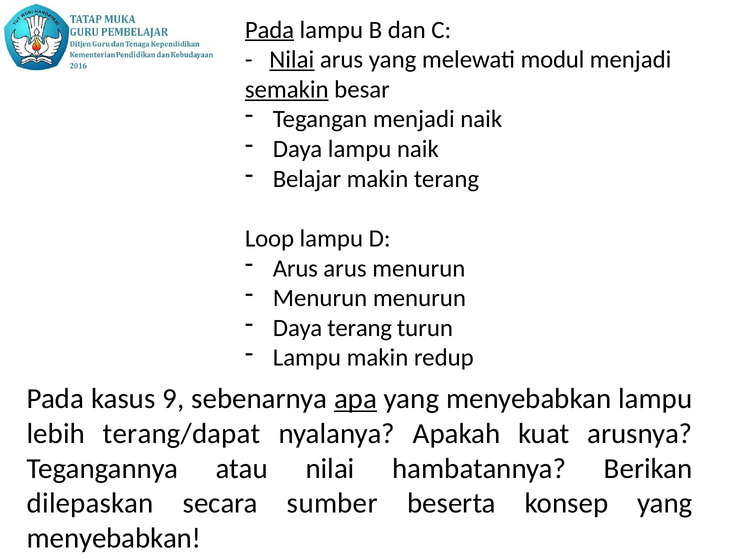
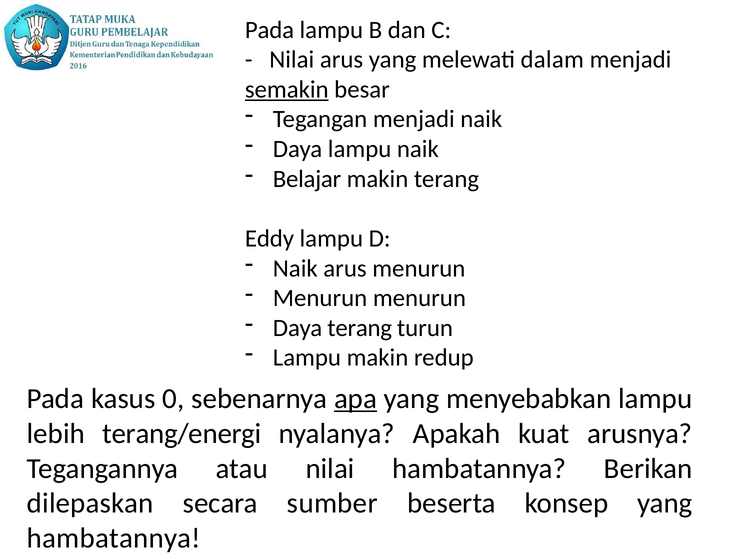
Pada at (269, 30) underline: present -> none
Nilai at (292, 60) underline: present -> none
modul: modul -> dalam
Loop: Loop -> Eddy
Arus at (295, 268): Arus -> Naik
9: 9 -> 0
terang/dapat: terang/dapat -> terang/energi
menyebabkan at (114, 538): menyebabkan -> hambatannya
